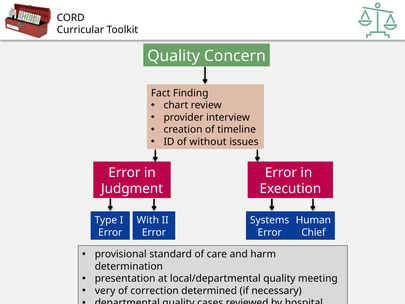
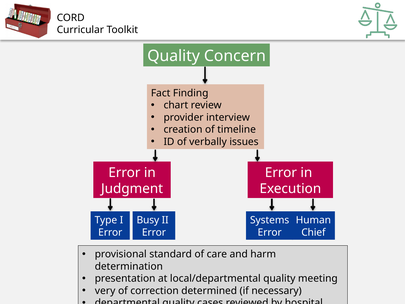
without: without -> verbally
With: With -> Busy
